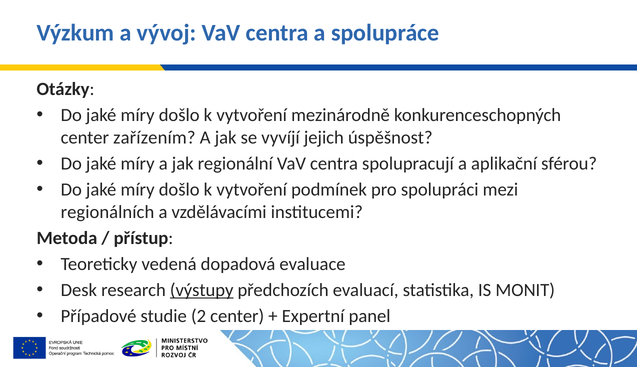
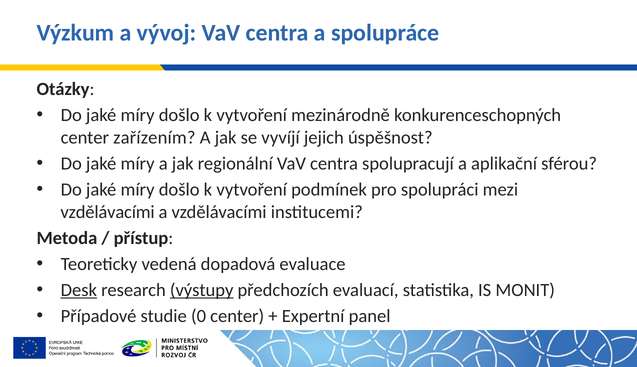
regionálních at (107, 212): regionálních -> vzdělávacími
Desk underline: none -> present
2: 2 -> 0
